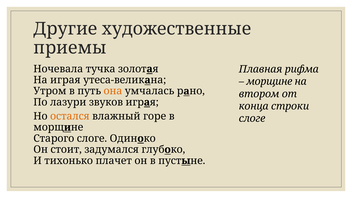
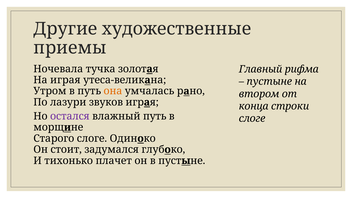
Плавная: Плавная -> Главный
морщине at (269, 82): морщине -> пустыне
остался colour: orange -> purple
влажный горе: горе -> путь
